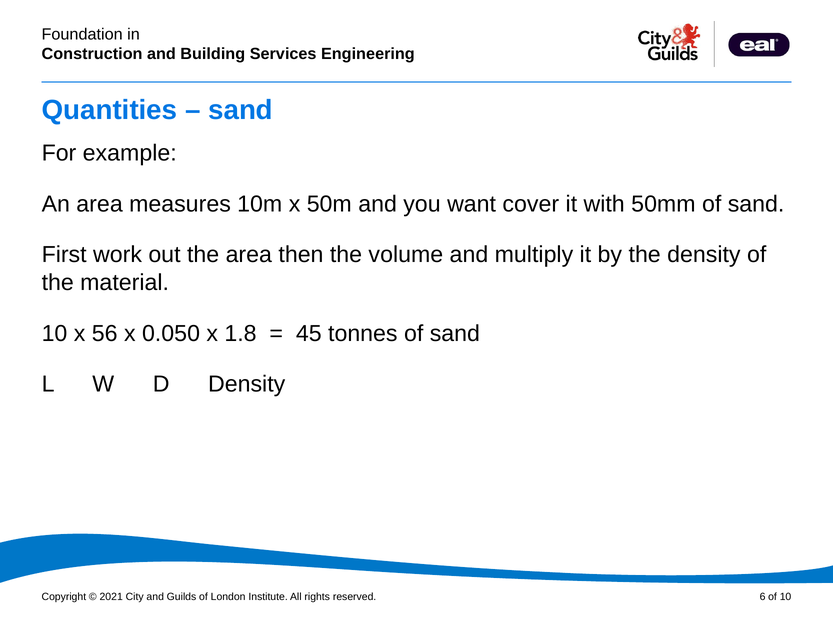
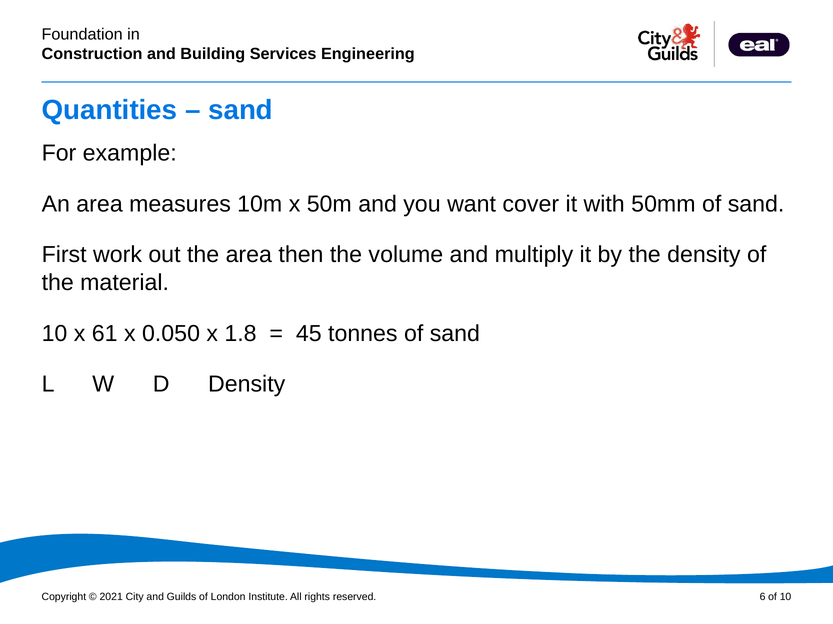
56: 56 -> 61
